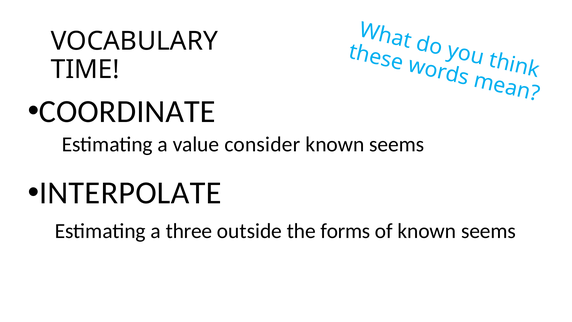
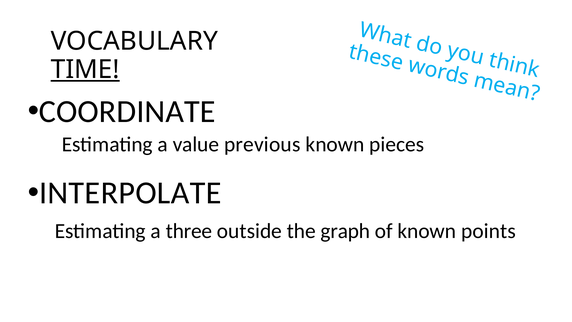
TIME underline: none -> present
consider: consider -> previous
seems at (397, 144): seems -> pieces
forms: forms -> graph
of known seems: seems -> points
